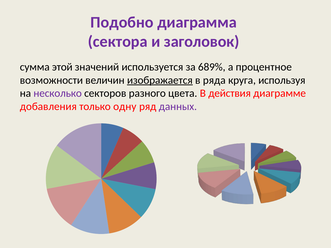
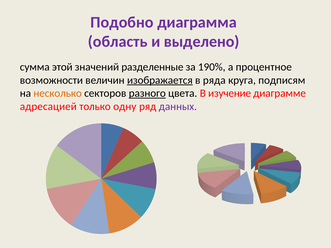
сектора: сектора -> область
заголовок: заголовок -> выделено
используется: используется -> разделенные
689%: 689% -> 190%
используя: используя -> подписям
несколько colour: purple -> orange
разного underline: none -> present
действия: действия -> изучение
добавления: добавления -> адресацией
